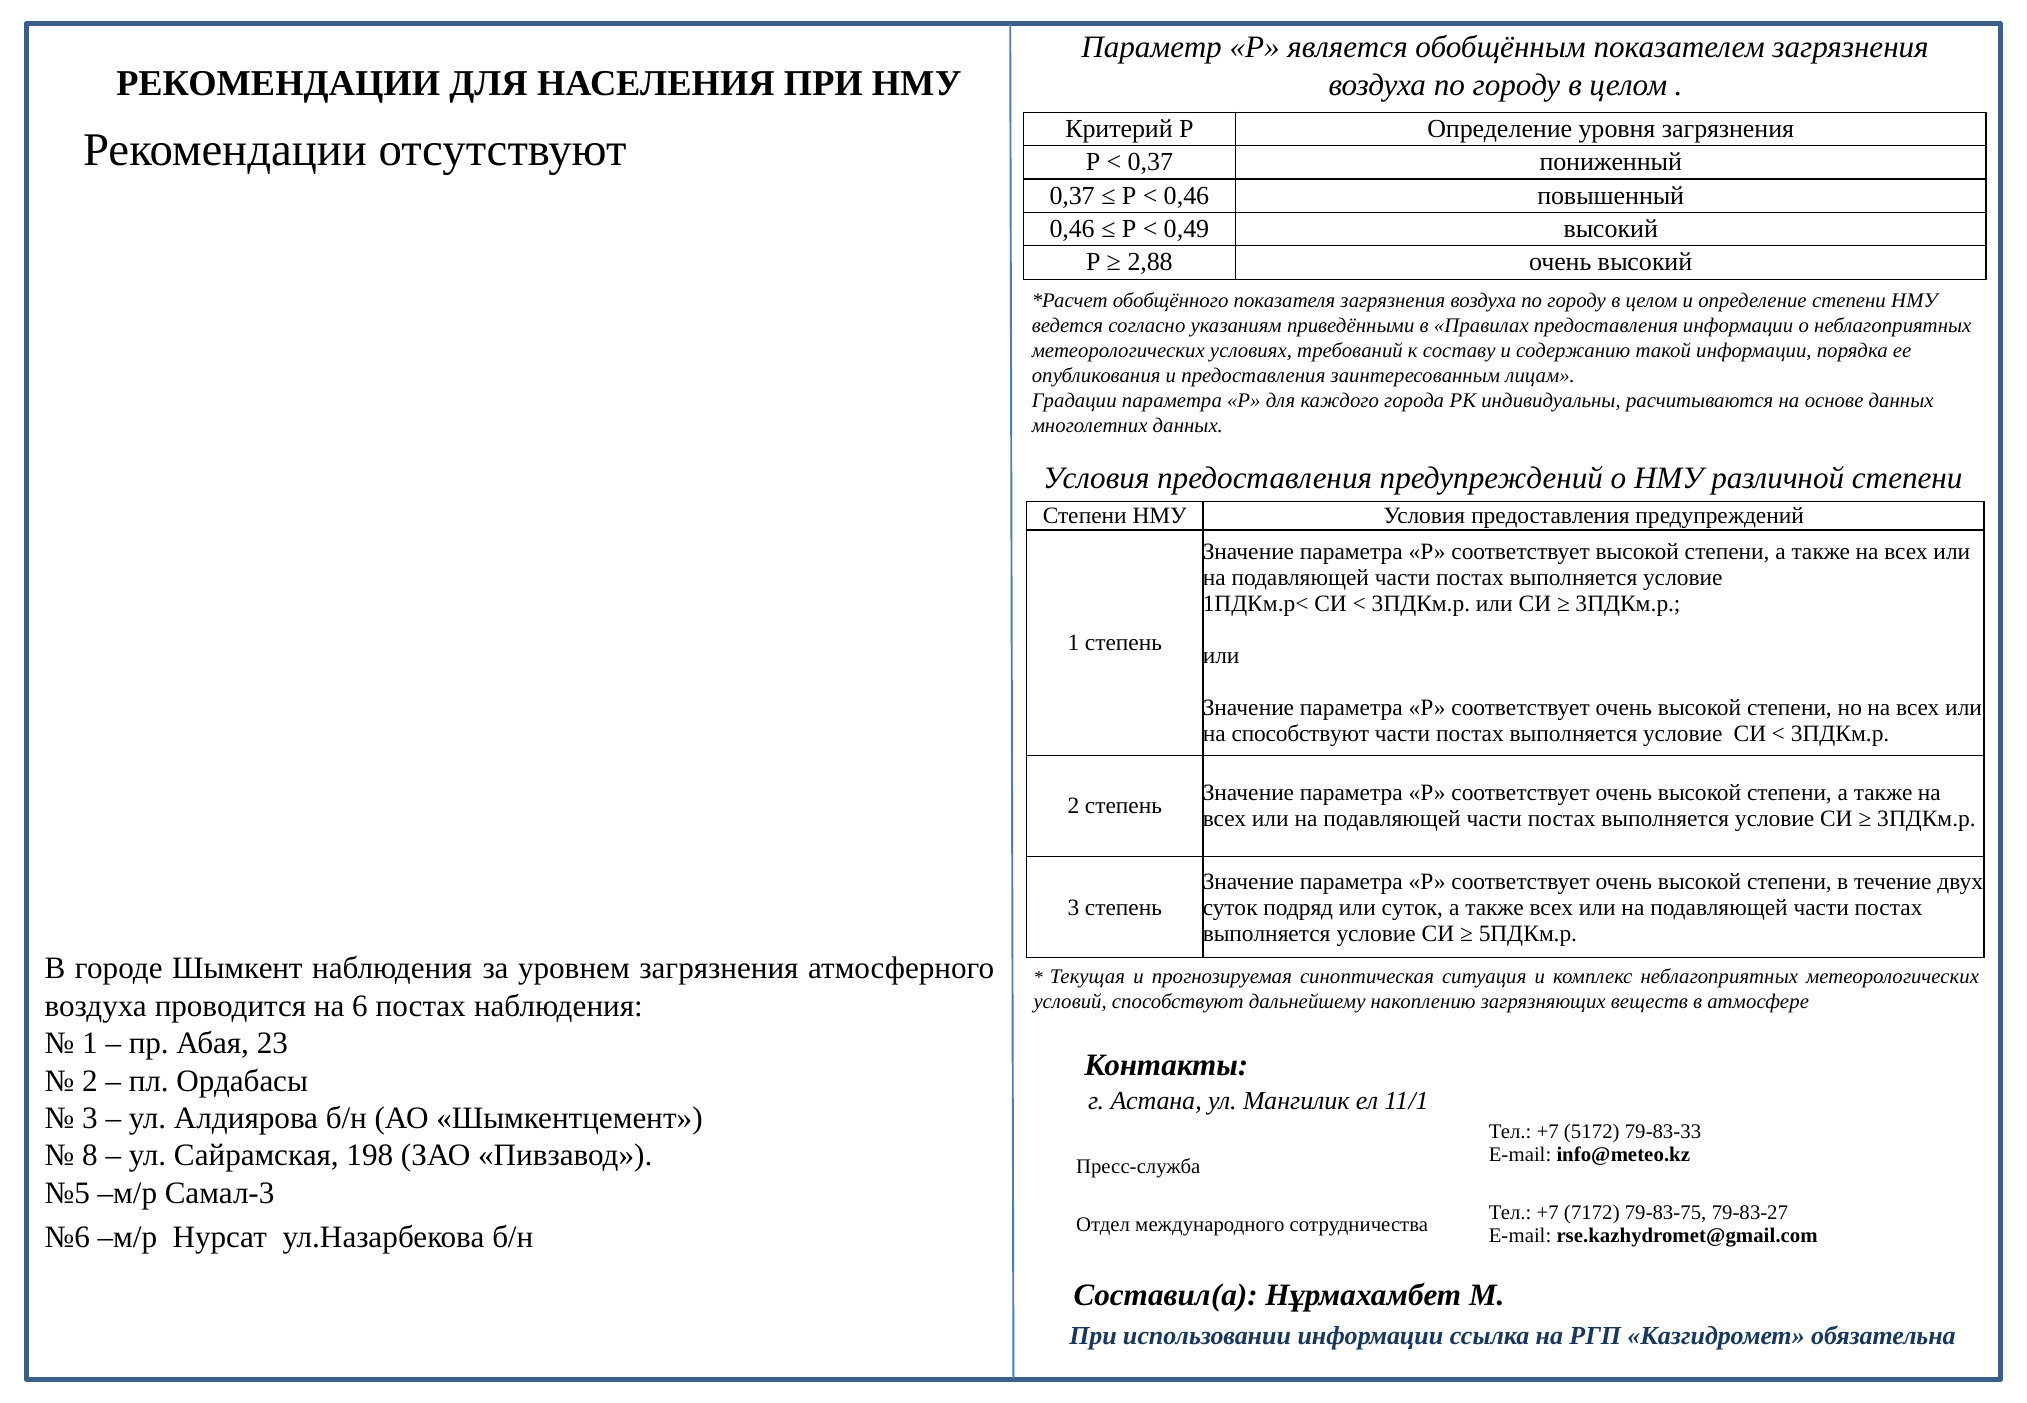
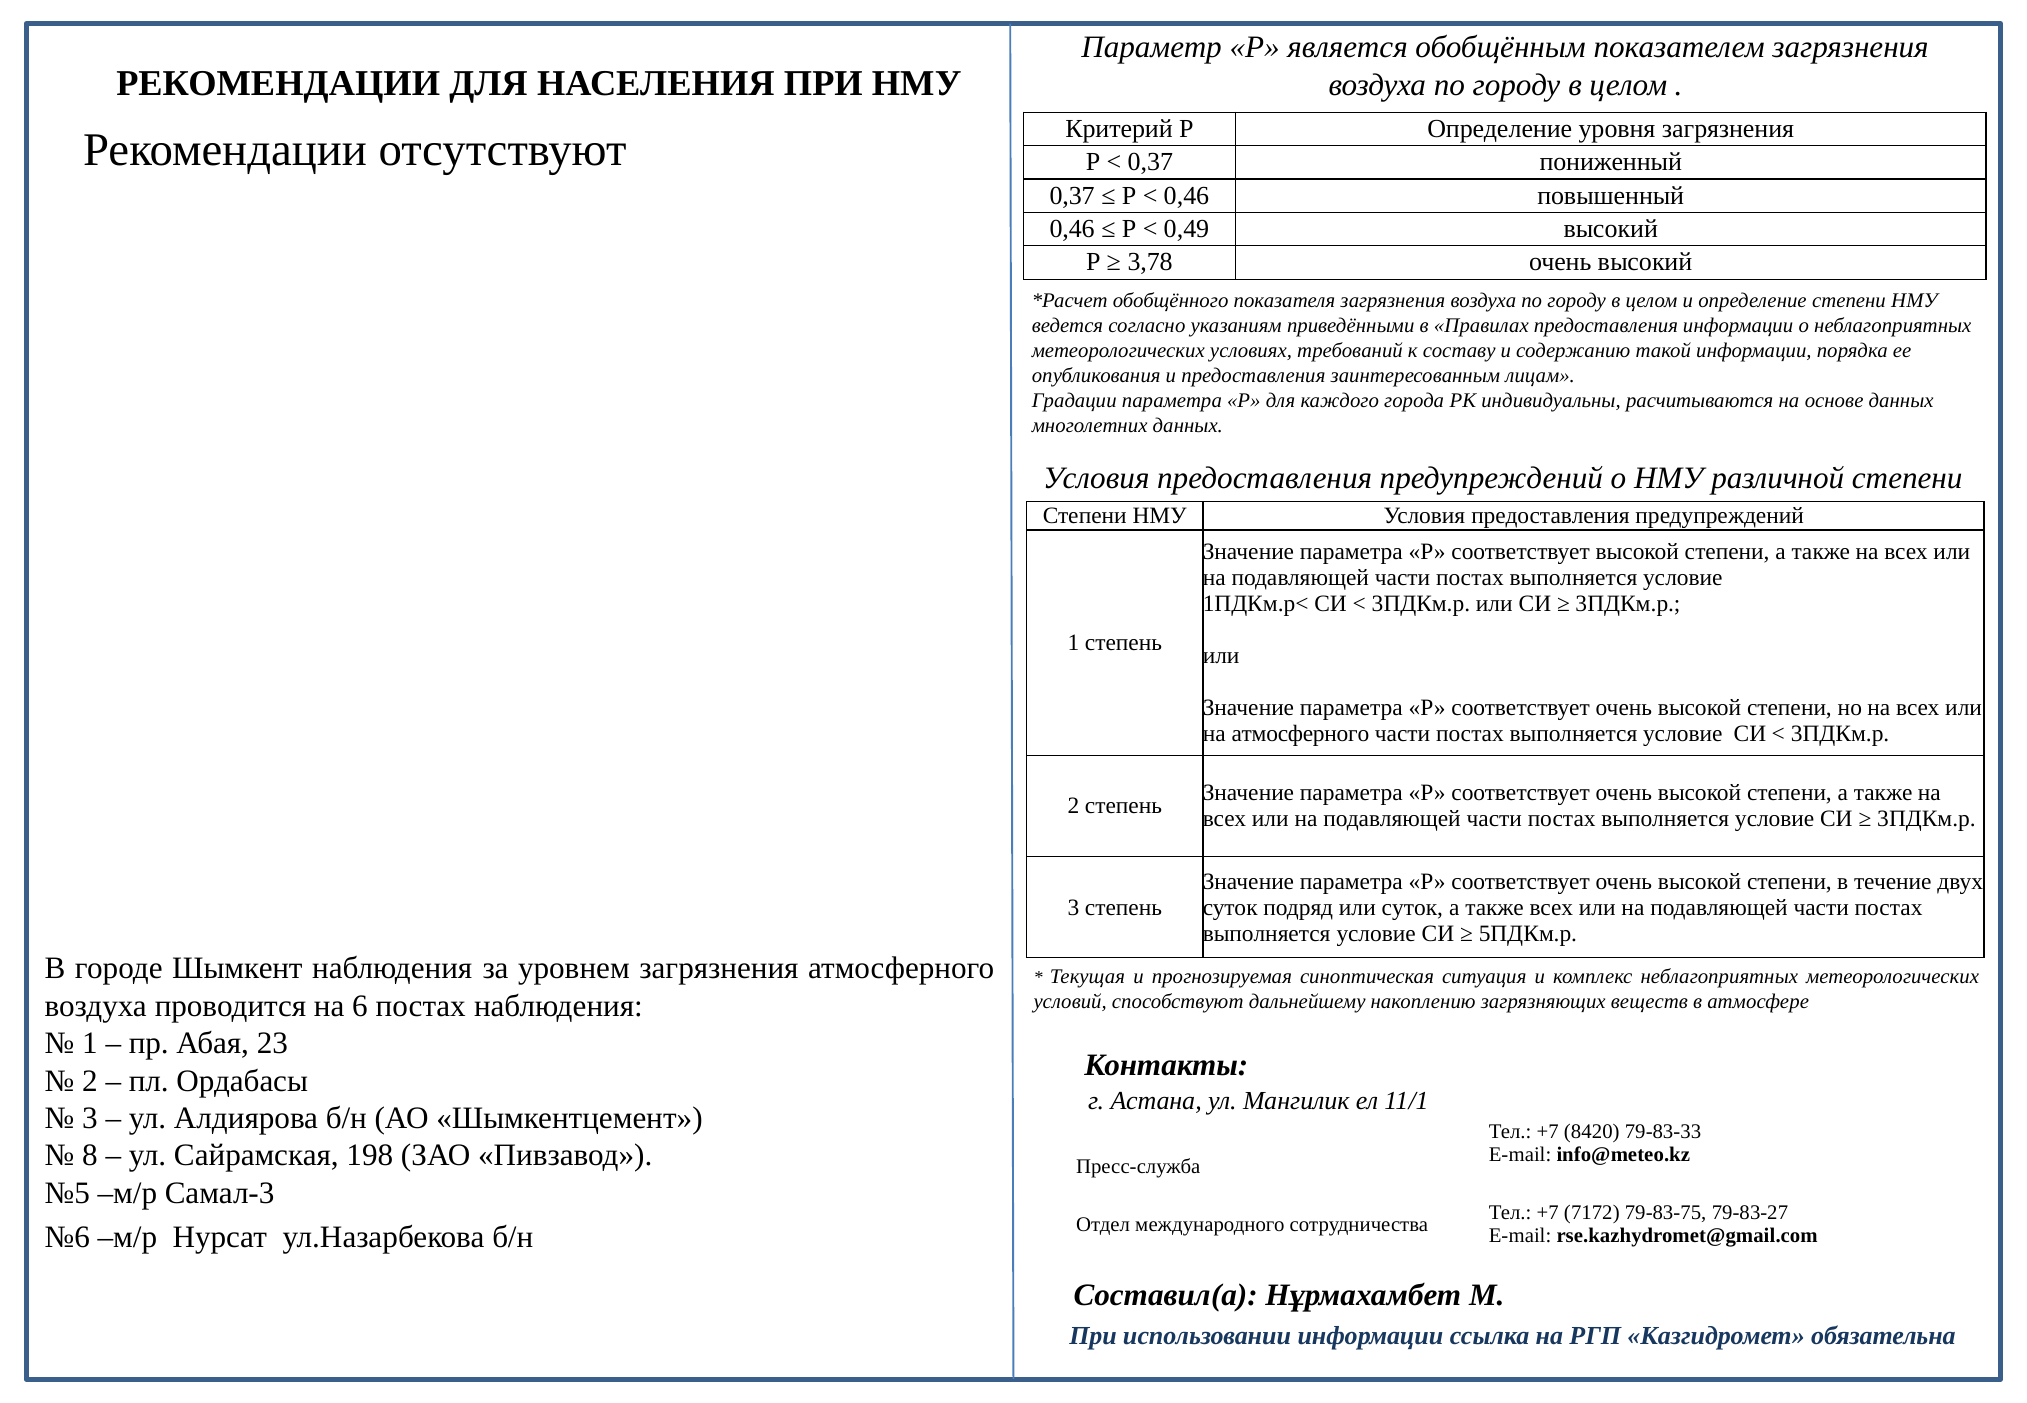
2,88: 2,88 -> 3,78
на способствуют: способствуют -> атмосферного
5172: 5172 -> 8420
